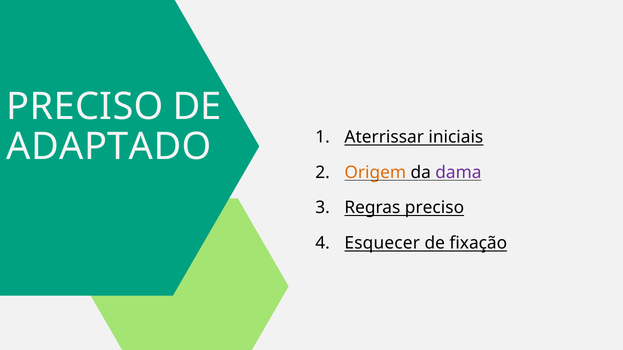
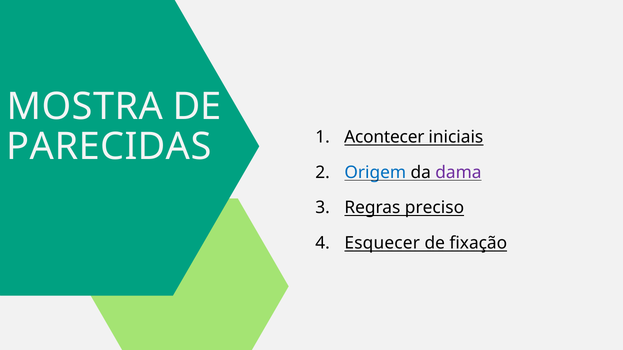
PRECISO at (85, 107): PRECISO -> MOSTRA
ADAPTADO: ADAPTADO -> PARECIDAS
Aterrissar: Aterrissar -> Acontecer
Origem colour: orange -> blue
